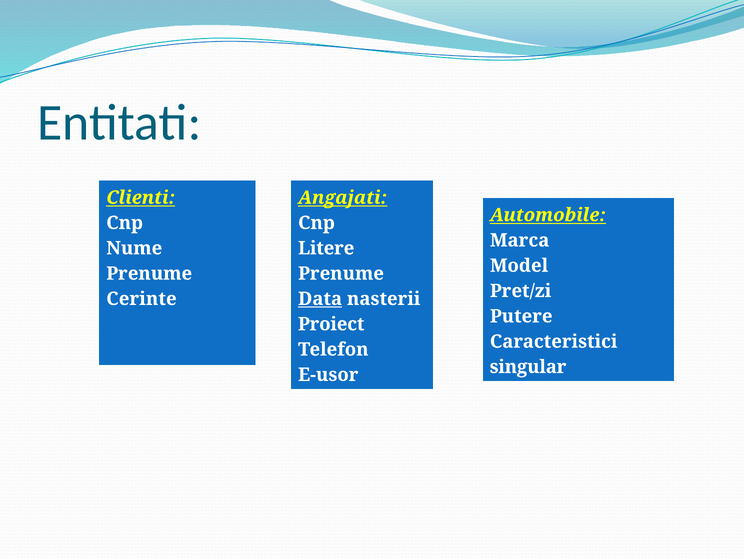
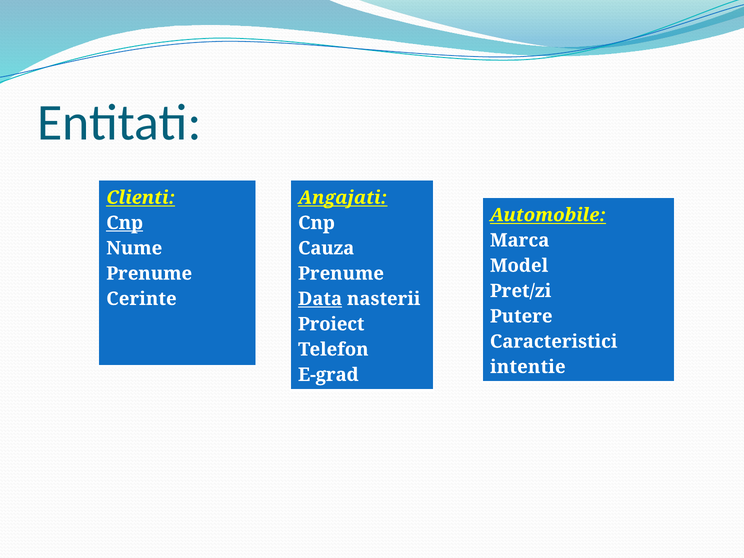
Cnp at (125, 223) underline: none -> present
Litere: Litere -> Cauza
singular: singular -> intentie
E-usor: E-usor -> E-grad
